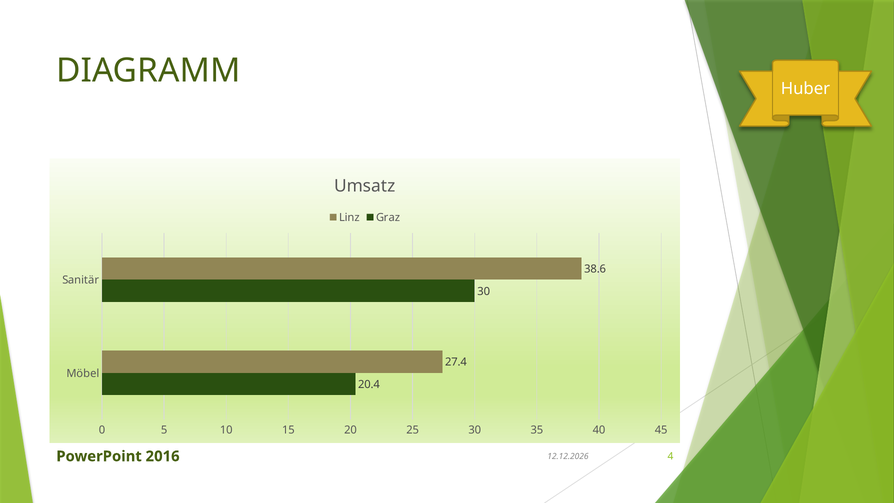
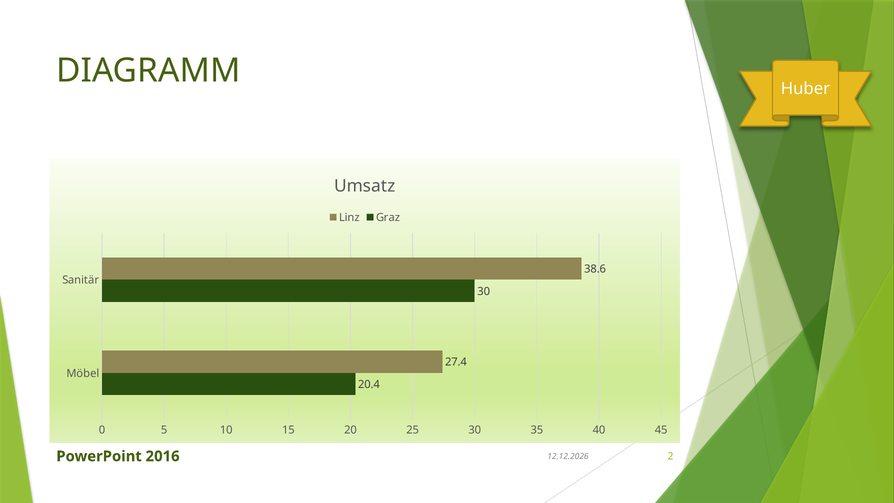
4: 4 -> 2
